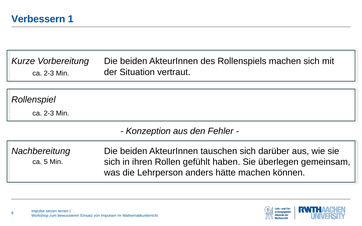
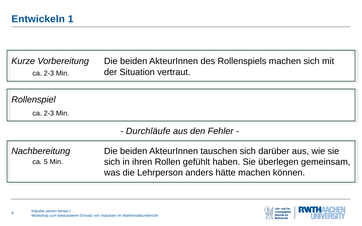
Verbessern: Verbessern -> Entwickeln
Konzeption: Konzeption -> Durchläufe
